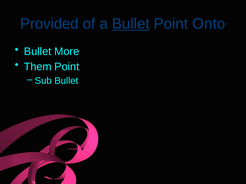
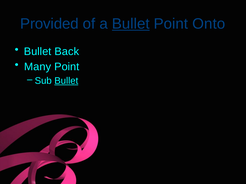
More: More -> Back
Them: Them -> Many
Bullet at (66, 81) underline: none -> present
